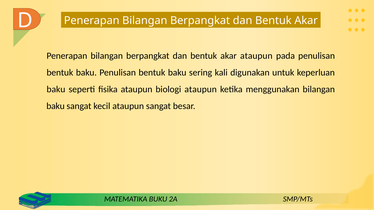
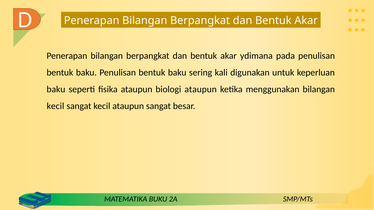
akar ataupun: ataupun -> ydimana
baku at (56, 106): baku -> kecil
